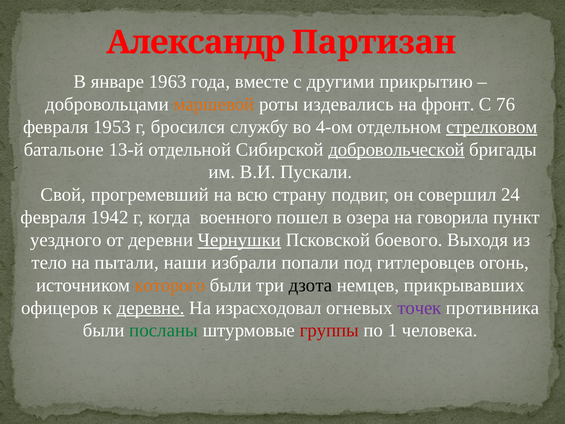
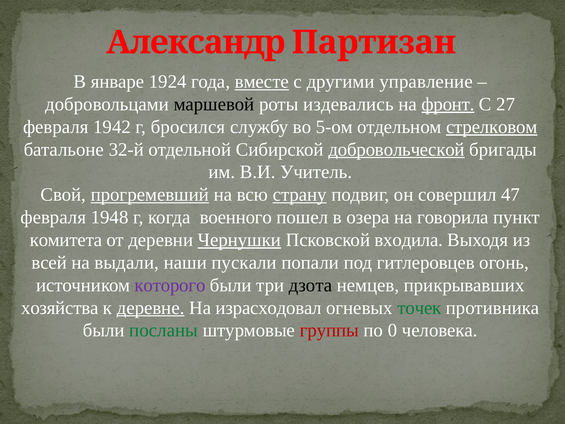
1963: 1963 -> 1924
вместе underline: none -> present
прикрытию: прикрытию -> управление
маршевой colour: orange -> black
фронт underline: none -> present
76: 76 -> 27
1953: 1953 -> 1942
4-ом: 4-ом -> 5-ом
13-й: 13-й -> 32-й
Пускали: Пускали -> Учитель
прогремевший underline: none -> present
страну underline: none -> present
24: 24 -> 47
1942: 1942 -> 1948
уездного: уездного -> комитета
боевого: боевого -> входила
тело: тело -> всей
пытали: пытали -> выдали
избрали: избрали -> пускали
которого colour: orange -> purple
офицеров: офицеров -> хозяйства
точек colour: purple -> green
1: 1 -> 0
